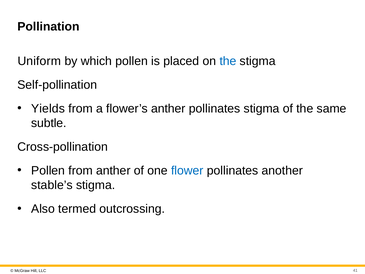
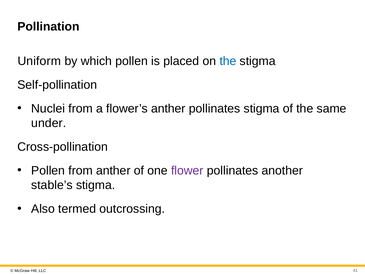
Yields: Yields -> Nuclei
subtle: subtle -> under
flower colour: blue -> purple
